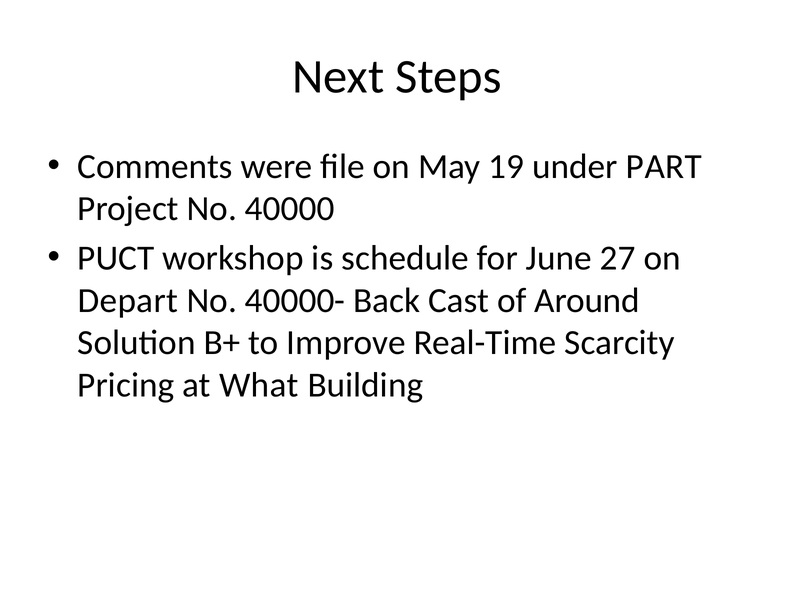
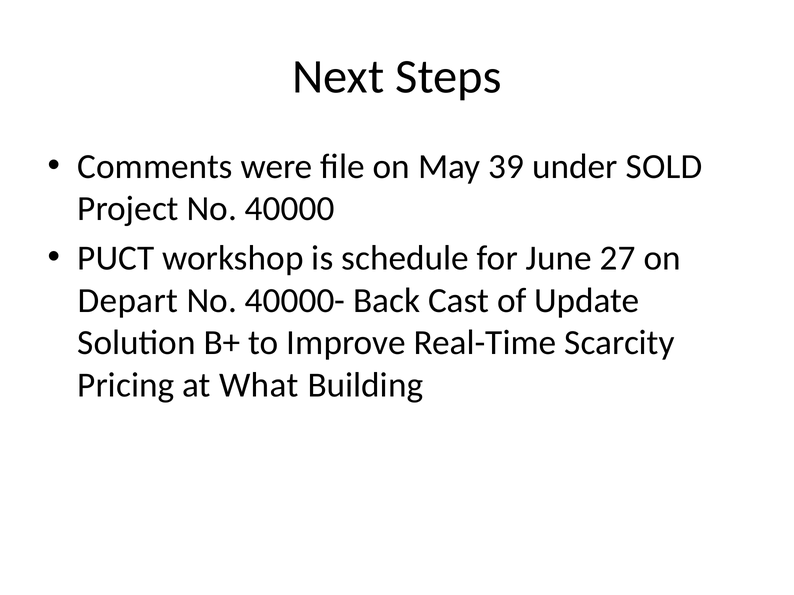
19: 19 -> 39
PART: PART -> SOLD
Around: Around -> Update
